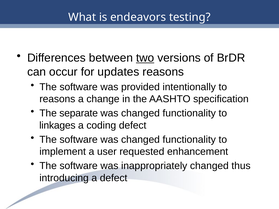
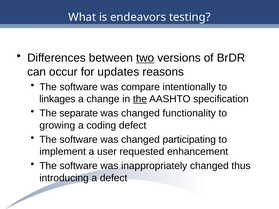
provided: provided -> compare
reasons at (57, 99): reasons -> linkages
the at (140, 99) underline: none -> present
linkages: linkages -> growing
software was changed functionality: functionality -> participating
